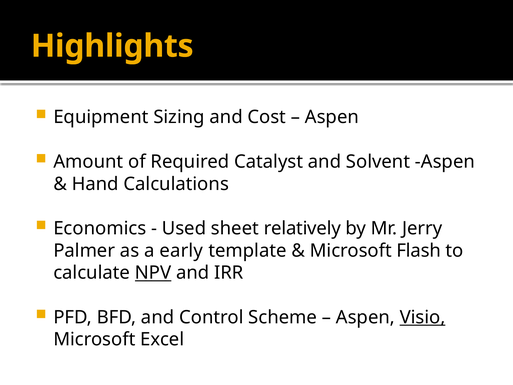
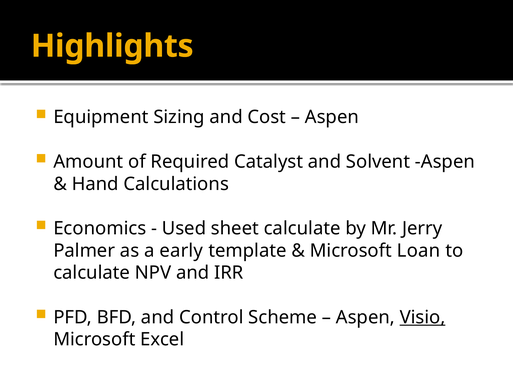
sheet relatively: relatively -> calculate
Flash: Flash -> Loan
NPV underline: present -> none
